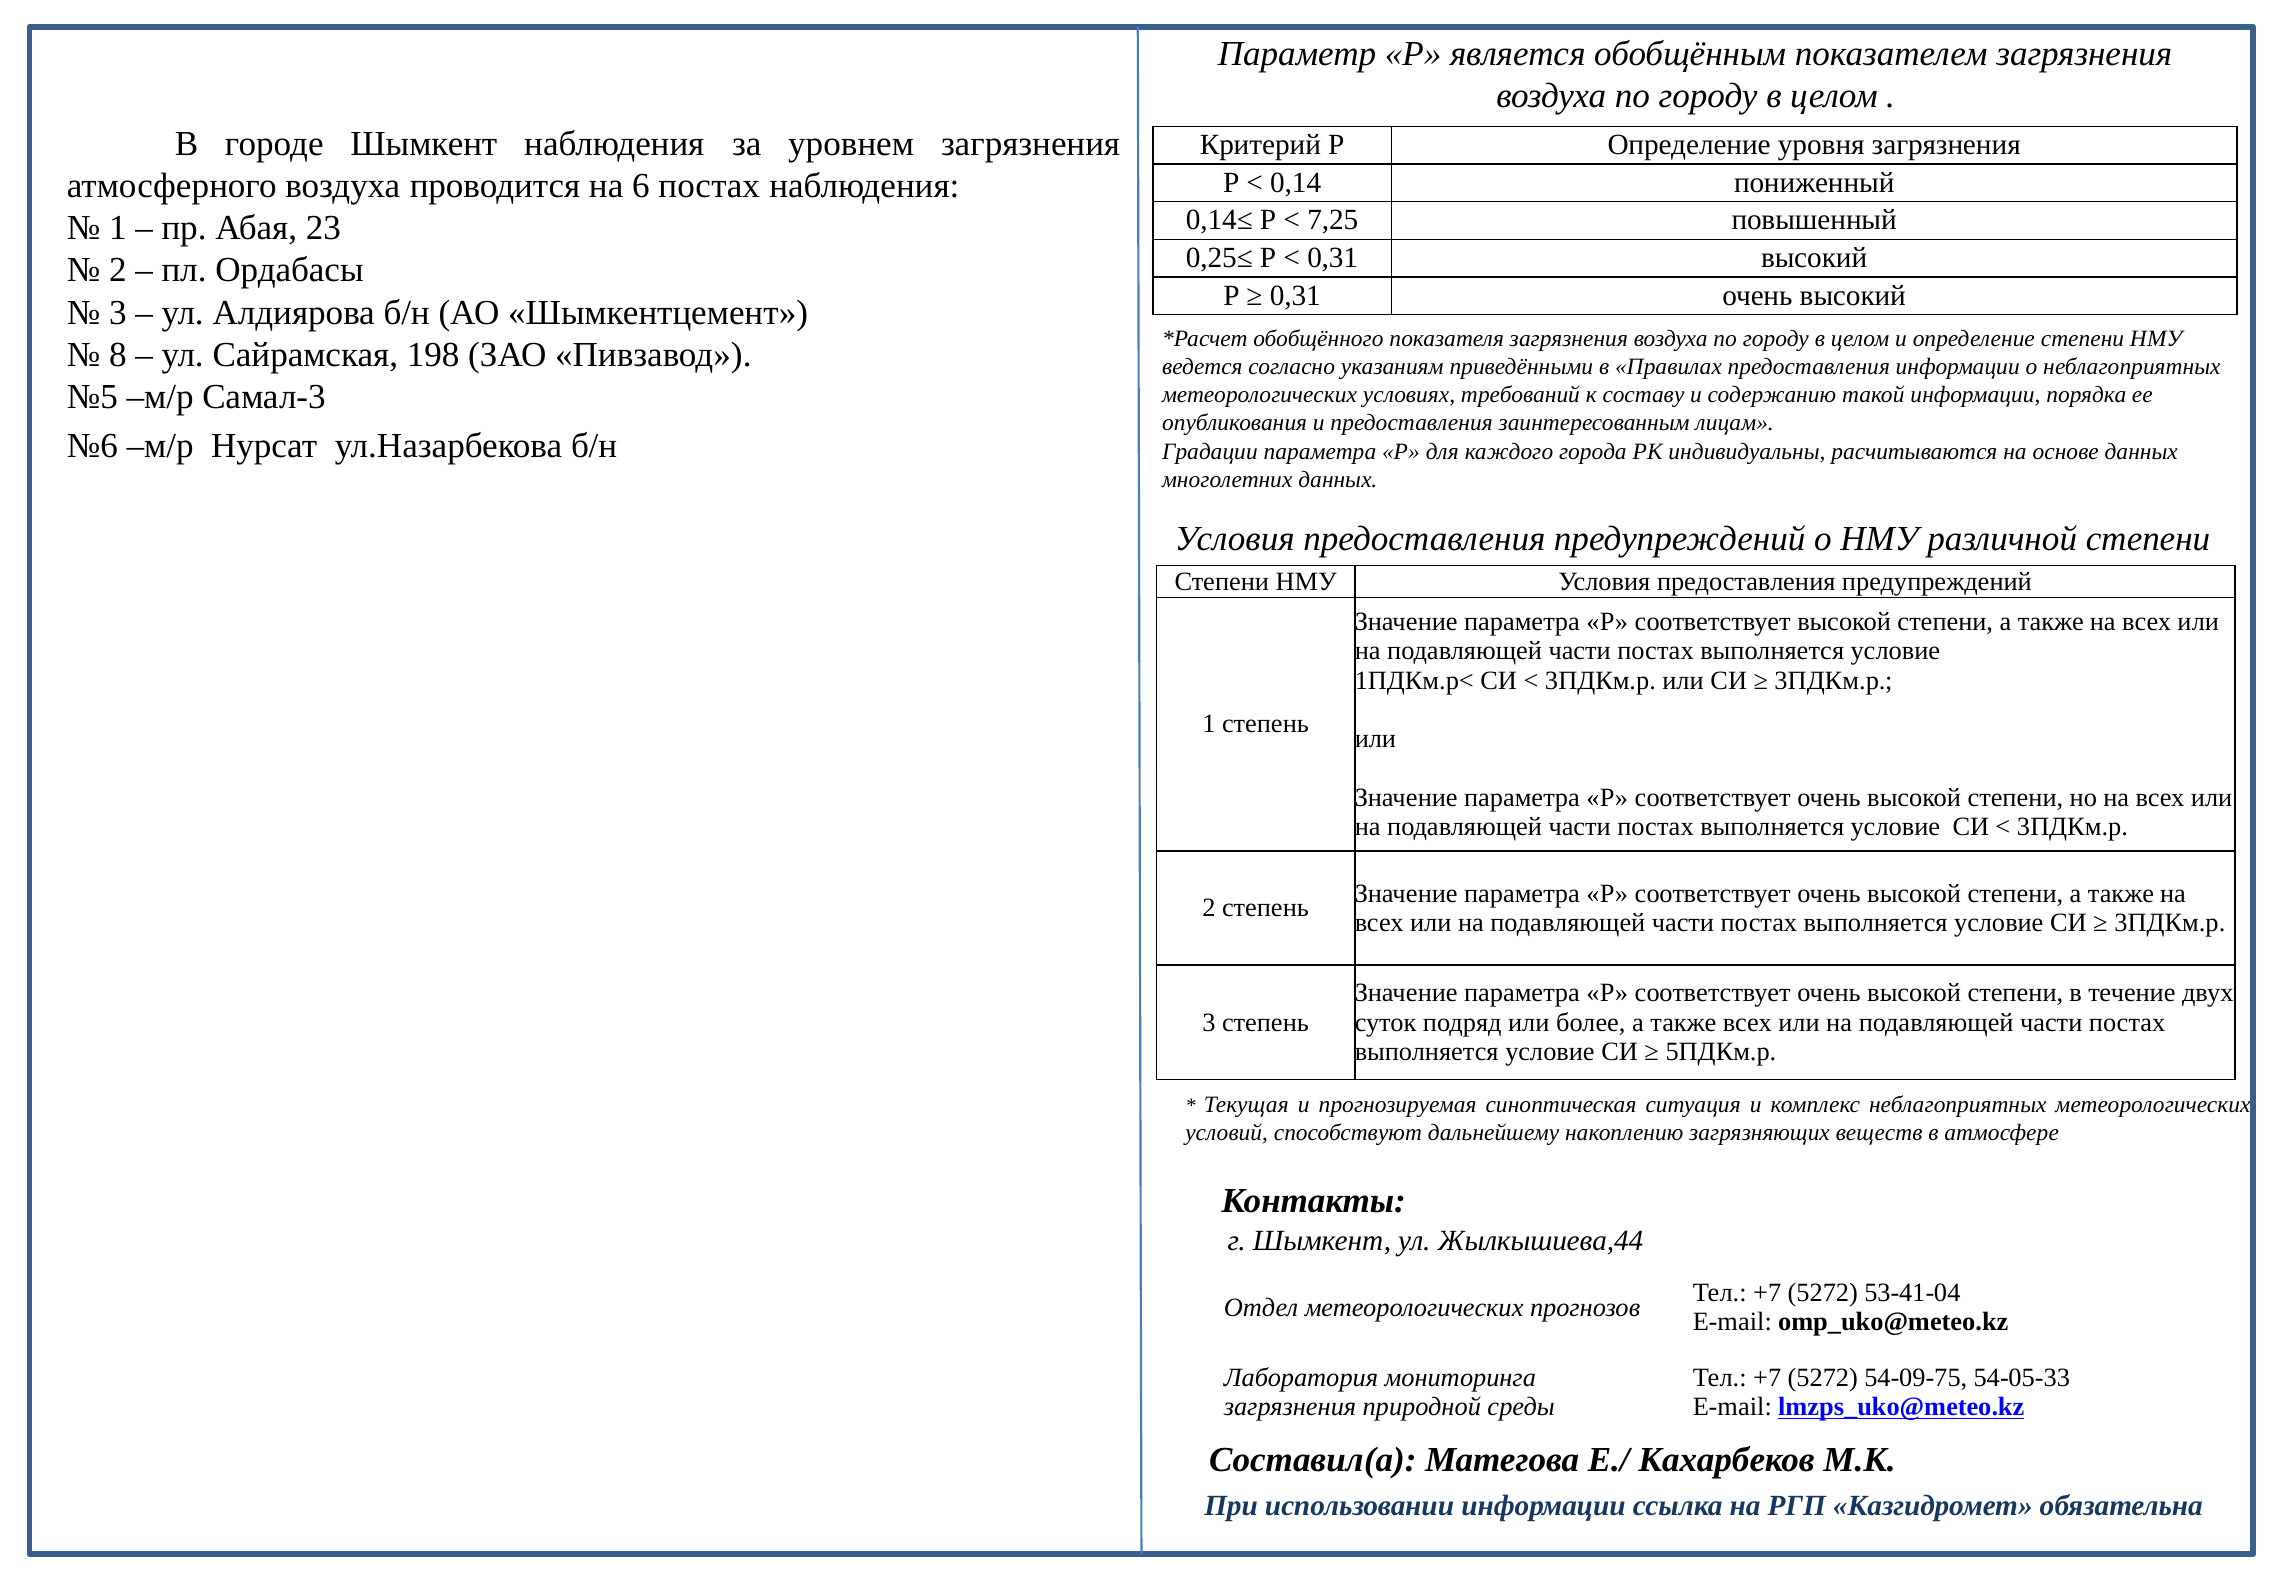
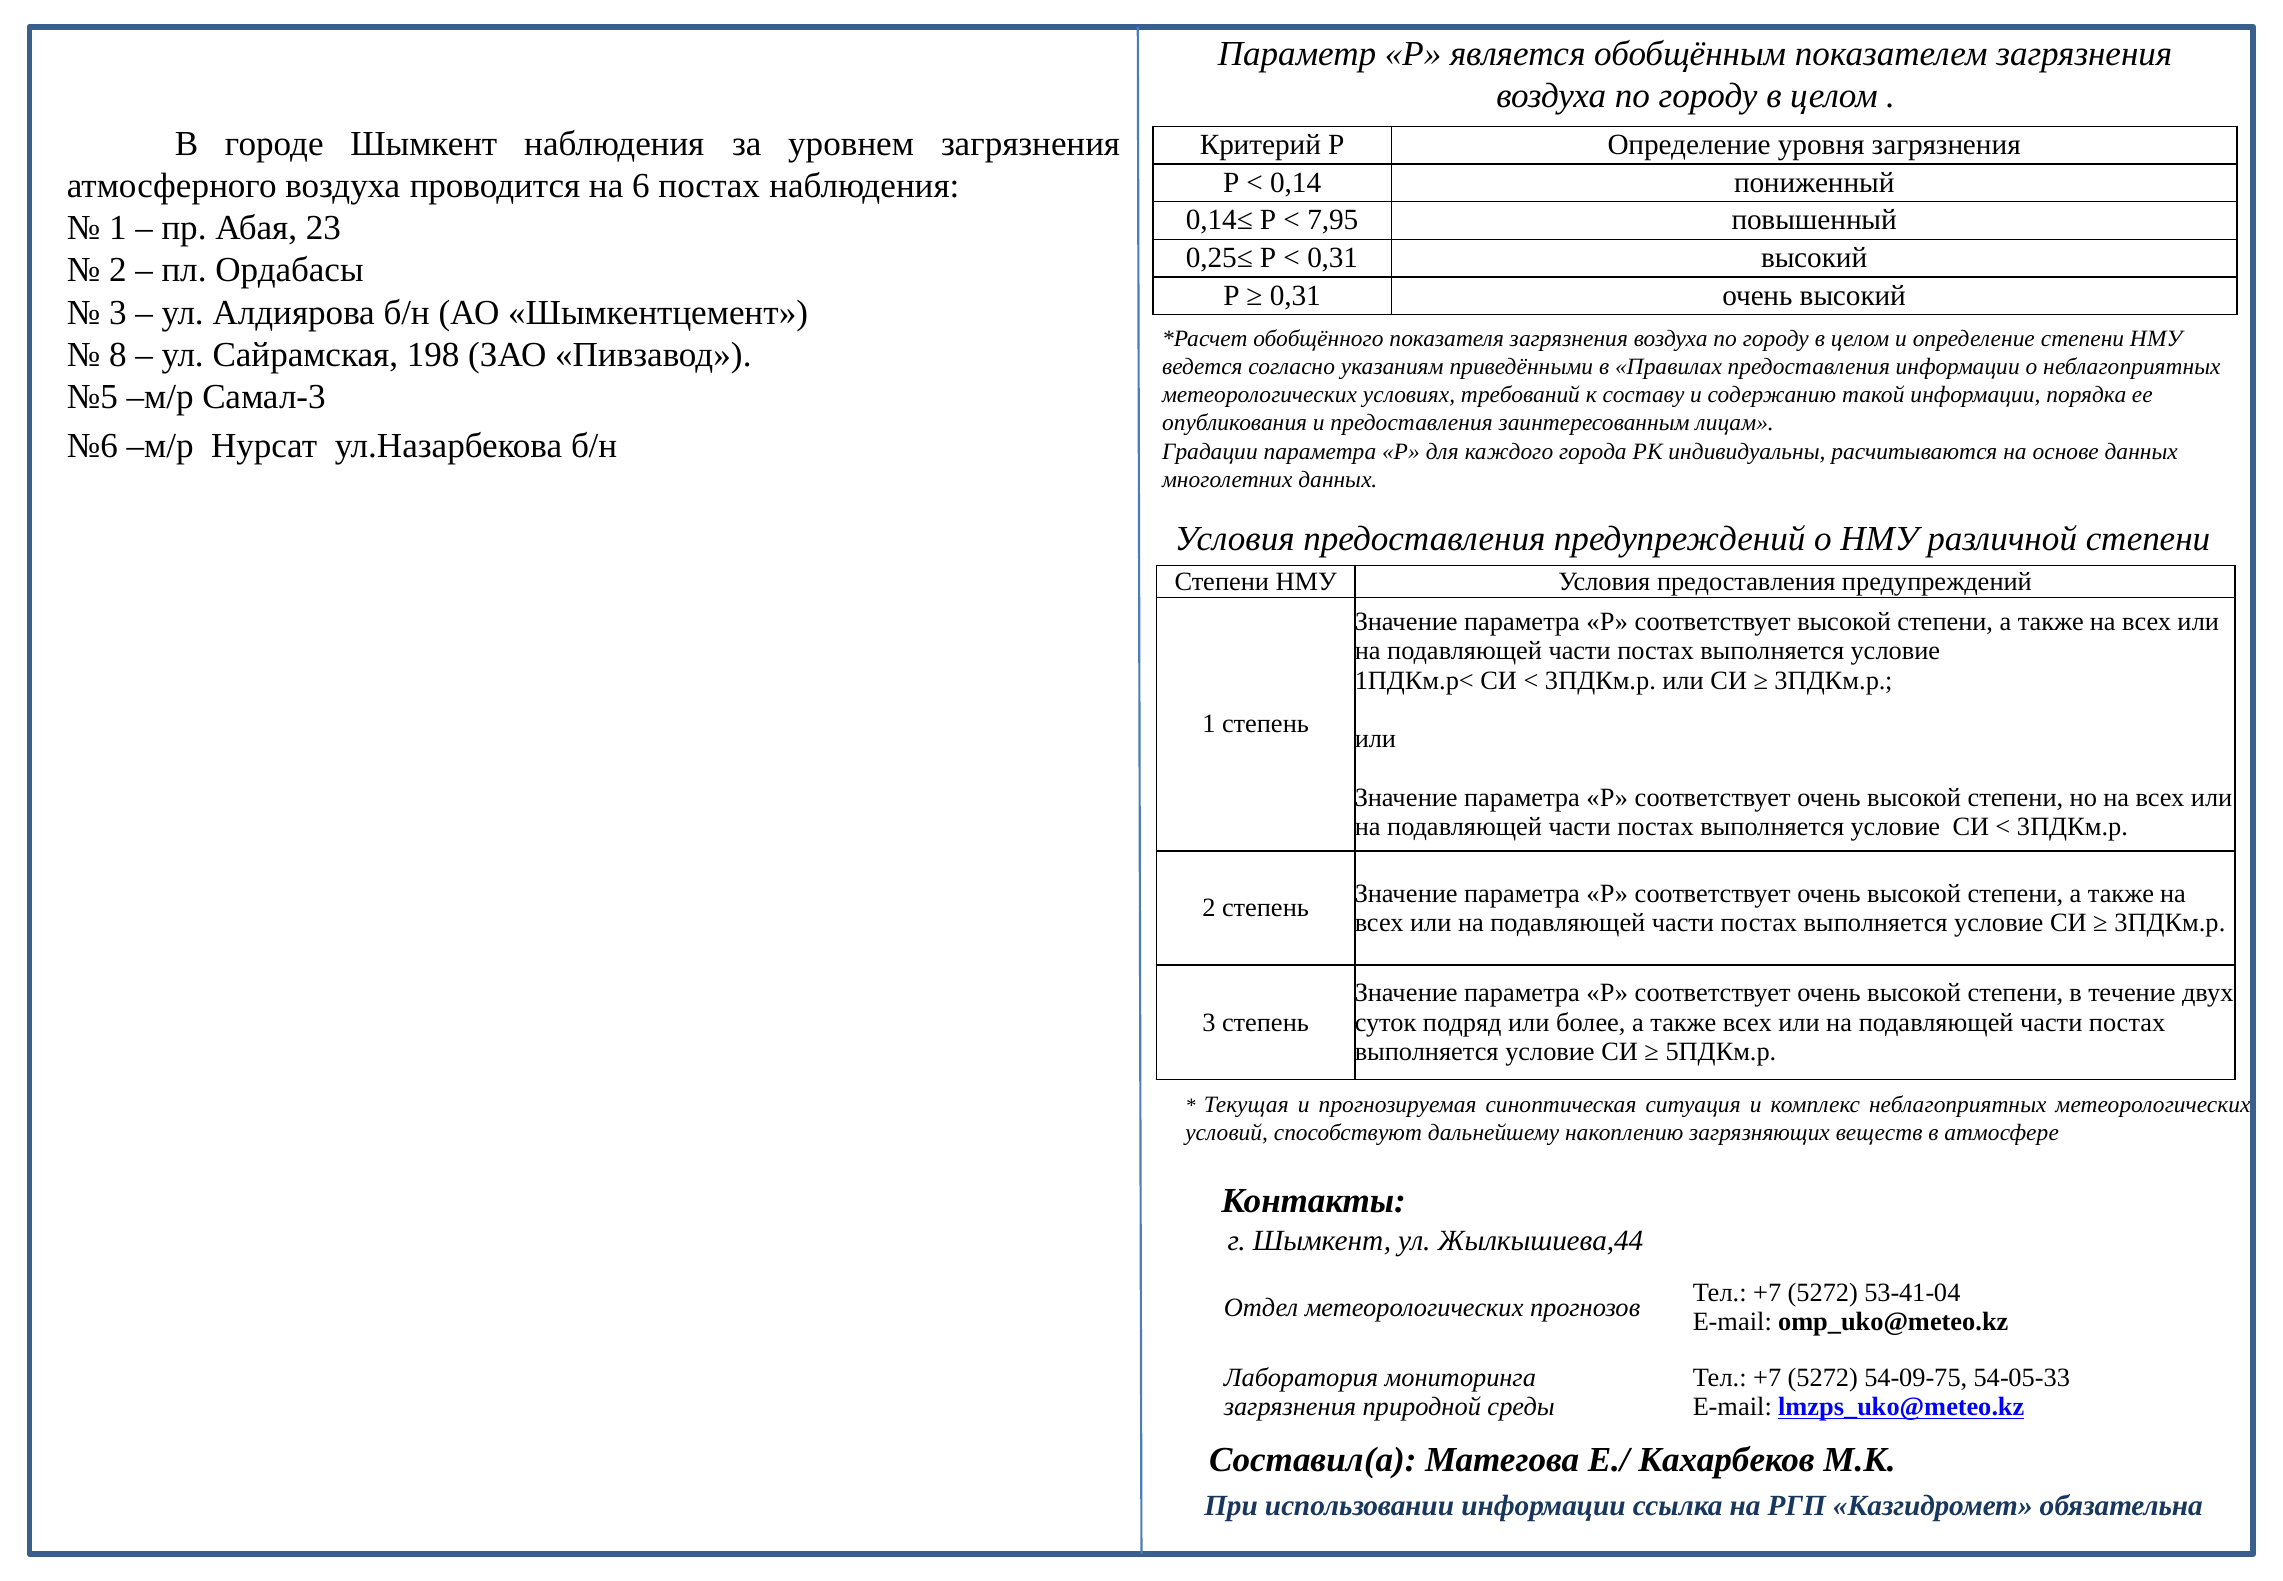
7,25: 7,25 -> 7,95
